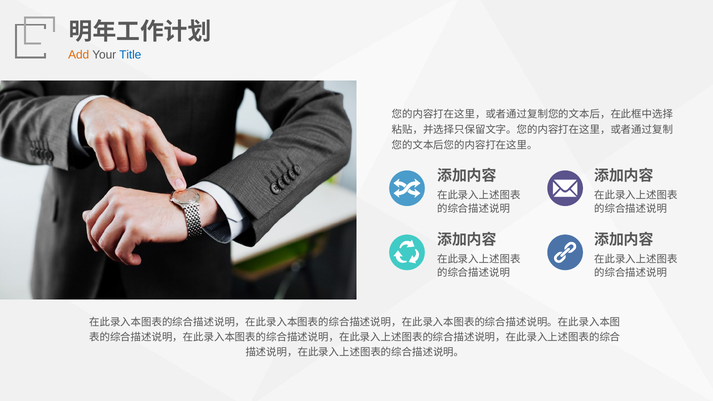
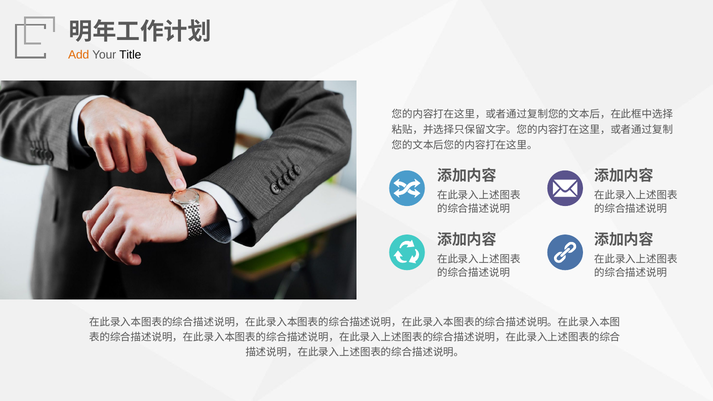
Title colour: blue -> black
